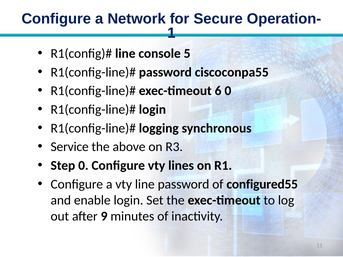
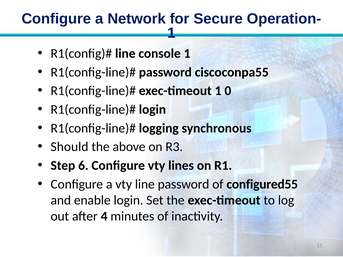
console 5: 5 -> 1
exec-timeout 6: 6 -> 1
Service: Service -> Should
Step 0: 0 -> 6
9: 9 -> 4
